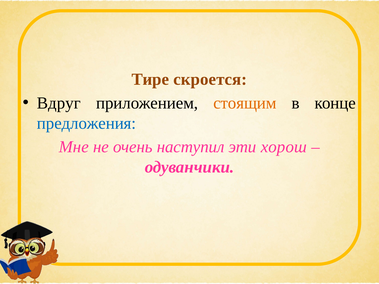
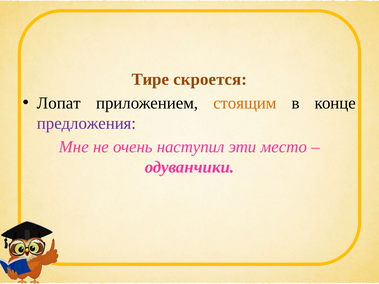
Вдруг: Вдруг -> Лопат
предложения colour: blue -> purple
хорош: хорош -> место
